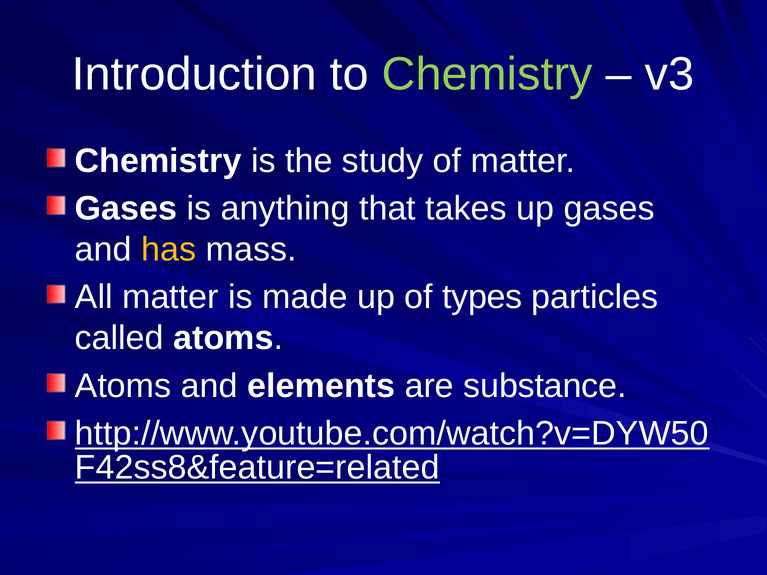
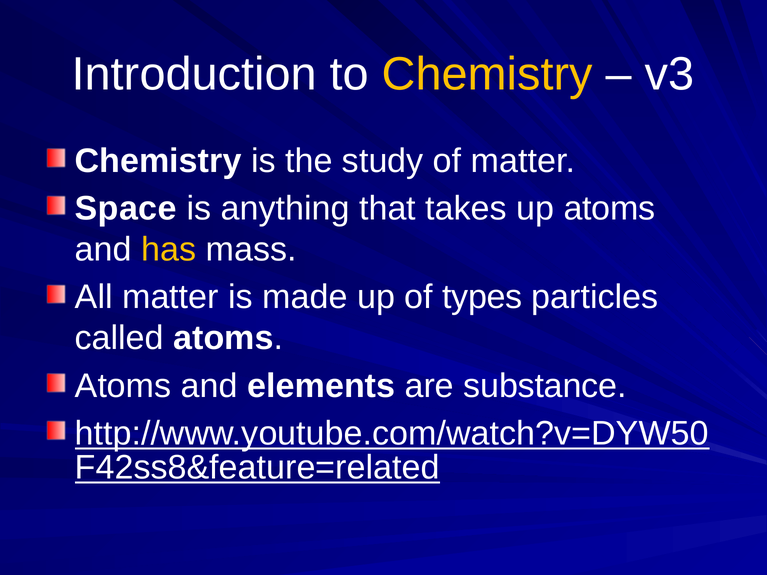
Chemistry at (487, 75) colour: light green -> yellow
Gases at (126, 209): Gases -> Space
up gases: gases -> atoms
